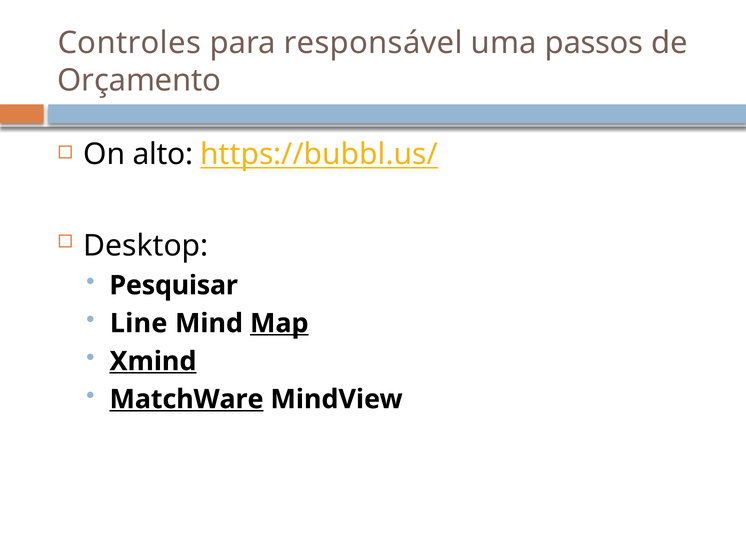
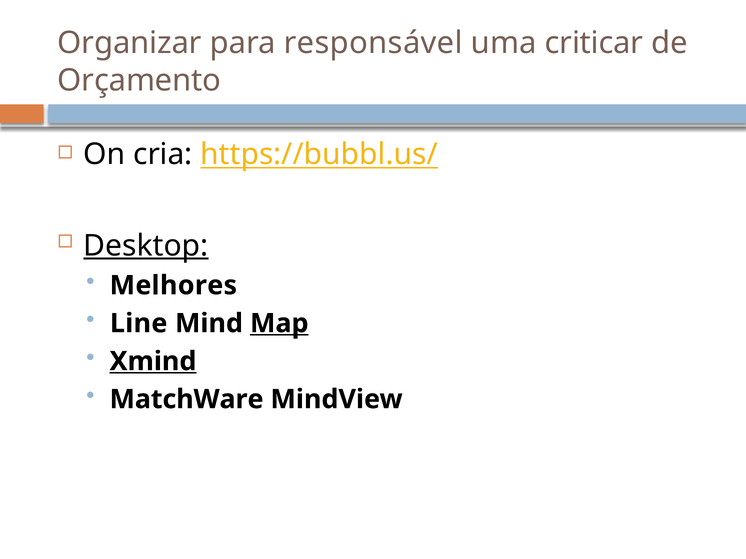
Controles: Controles -> Organizar
passos: passos -> criticar
alto: alto -> cria
Desktop underline: none -> present
Pesquisar: Pesquisar -> Melhores
MatchWare underline: present -> none
